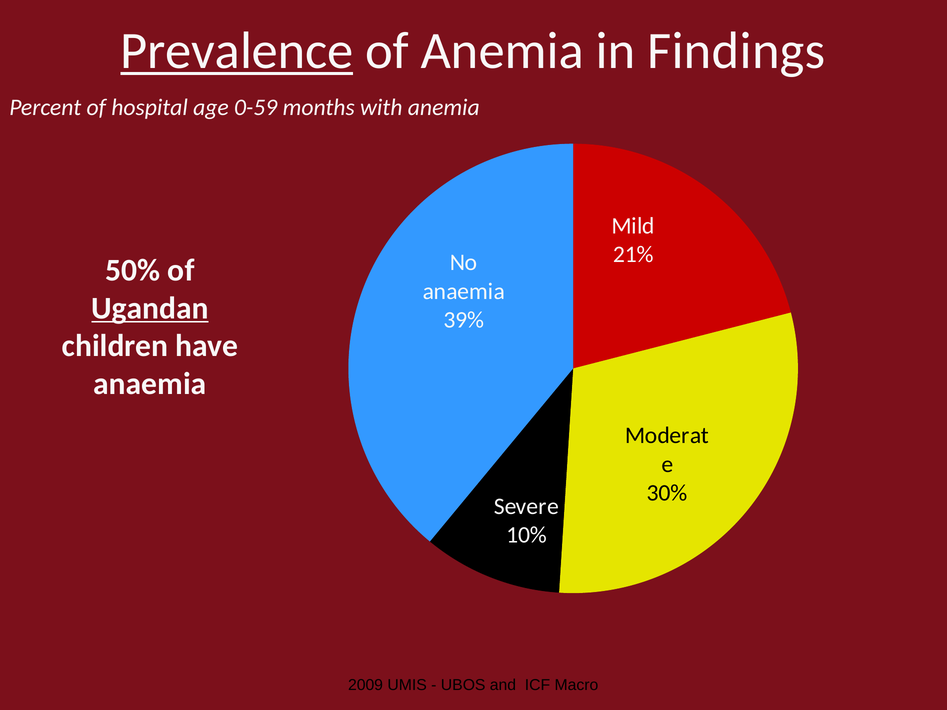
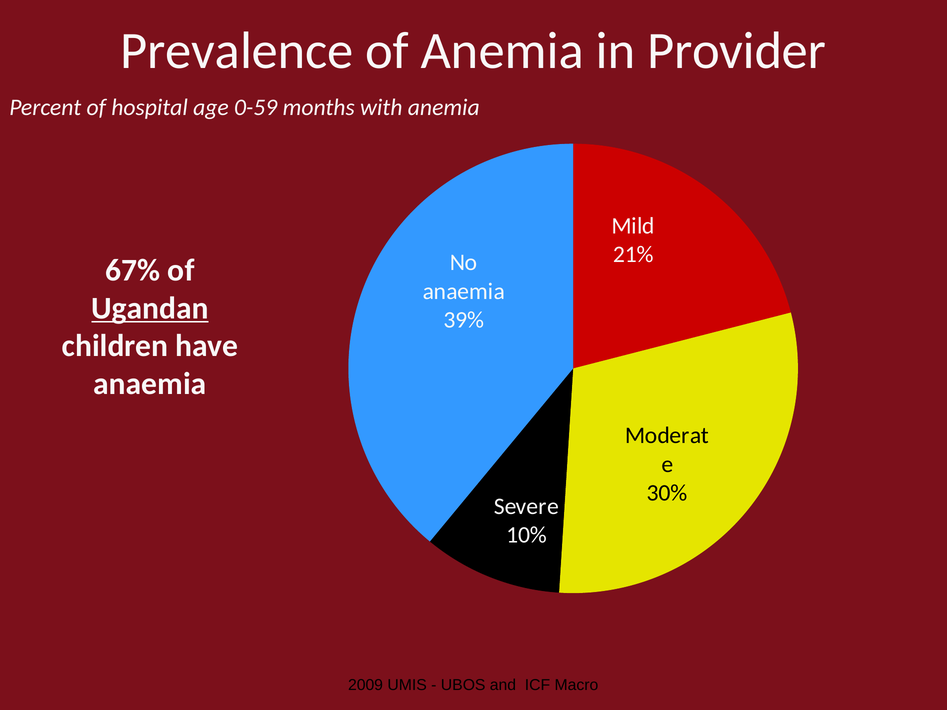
Prevalence underline: present -> none
Findings: Findings -> Provider
50%: 50% -> 67%
